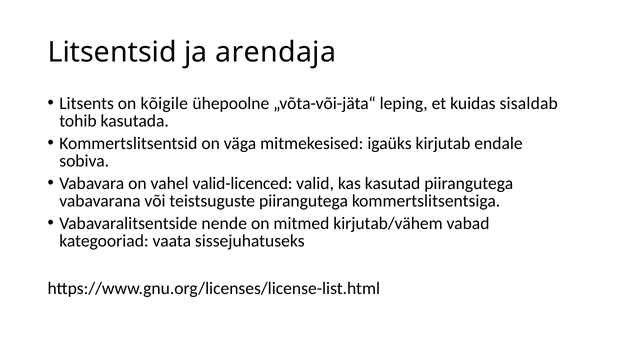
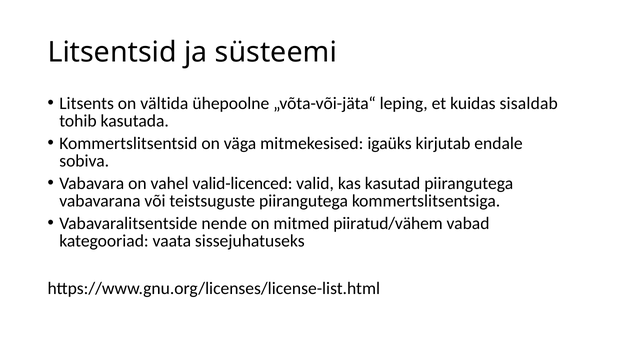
arendaja: arendaja -> süsteemi
kõigile: kõigile -> vältida
kirjutab/vähem: kirjutab/vähem -> piiratud/vähem
